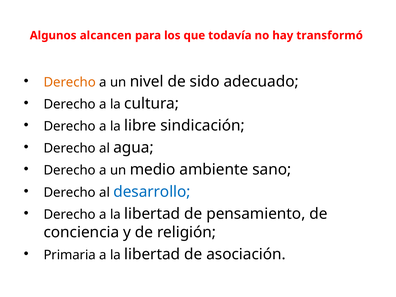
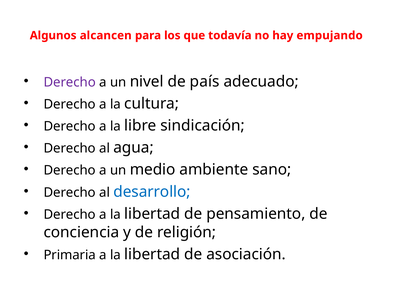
transformó: transformó -> empujando
Derecho at (70, 82) colour: orange -> purple
sido: sido -> país
